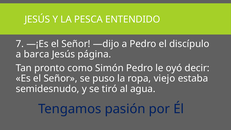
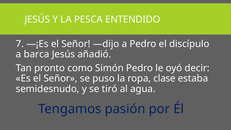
página: página -> añadió
viejo: viejo -> clase
